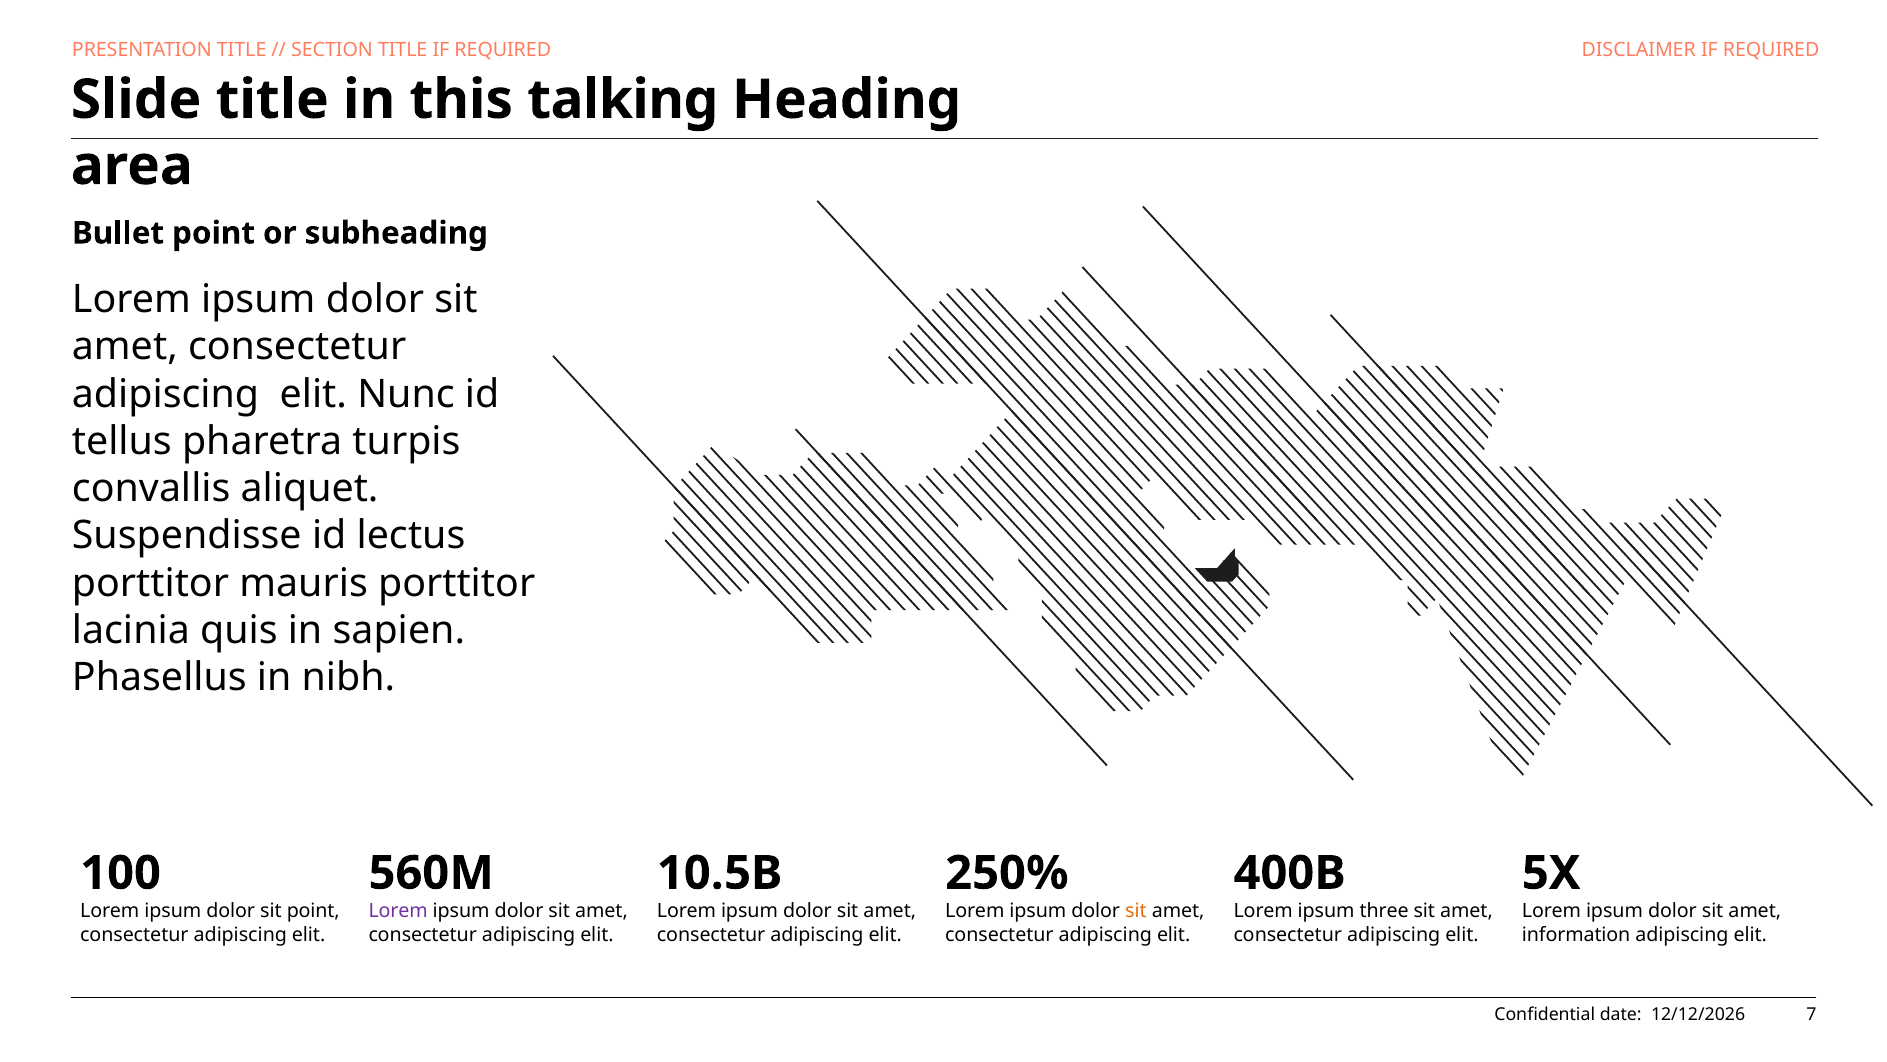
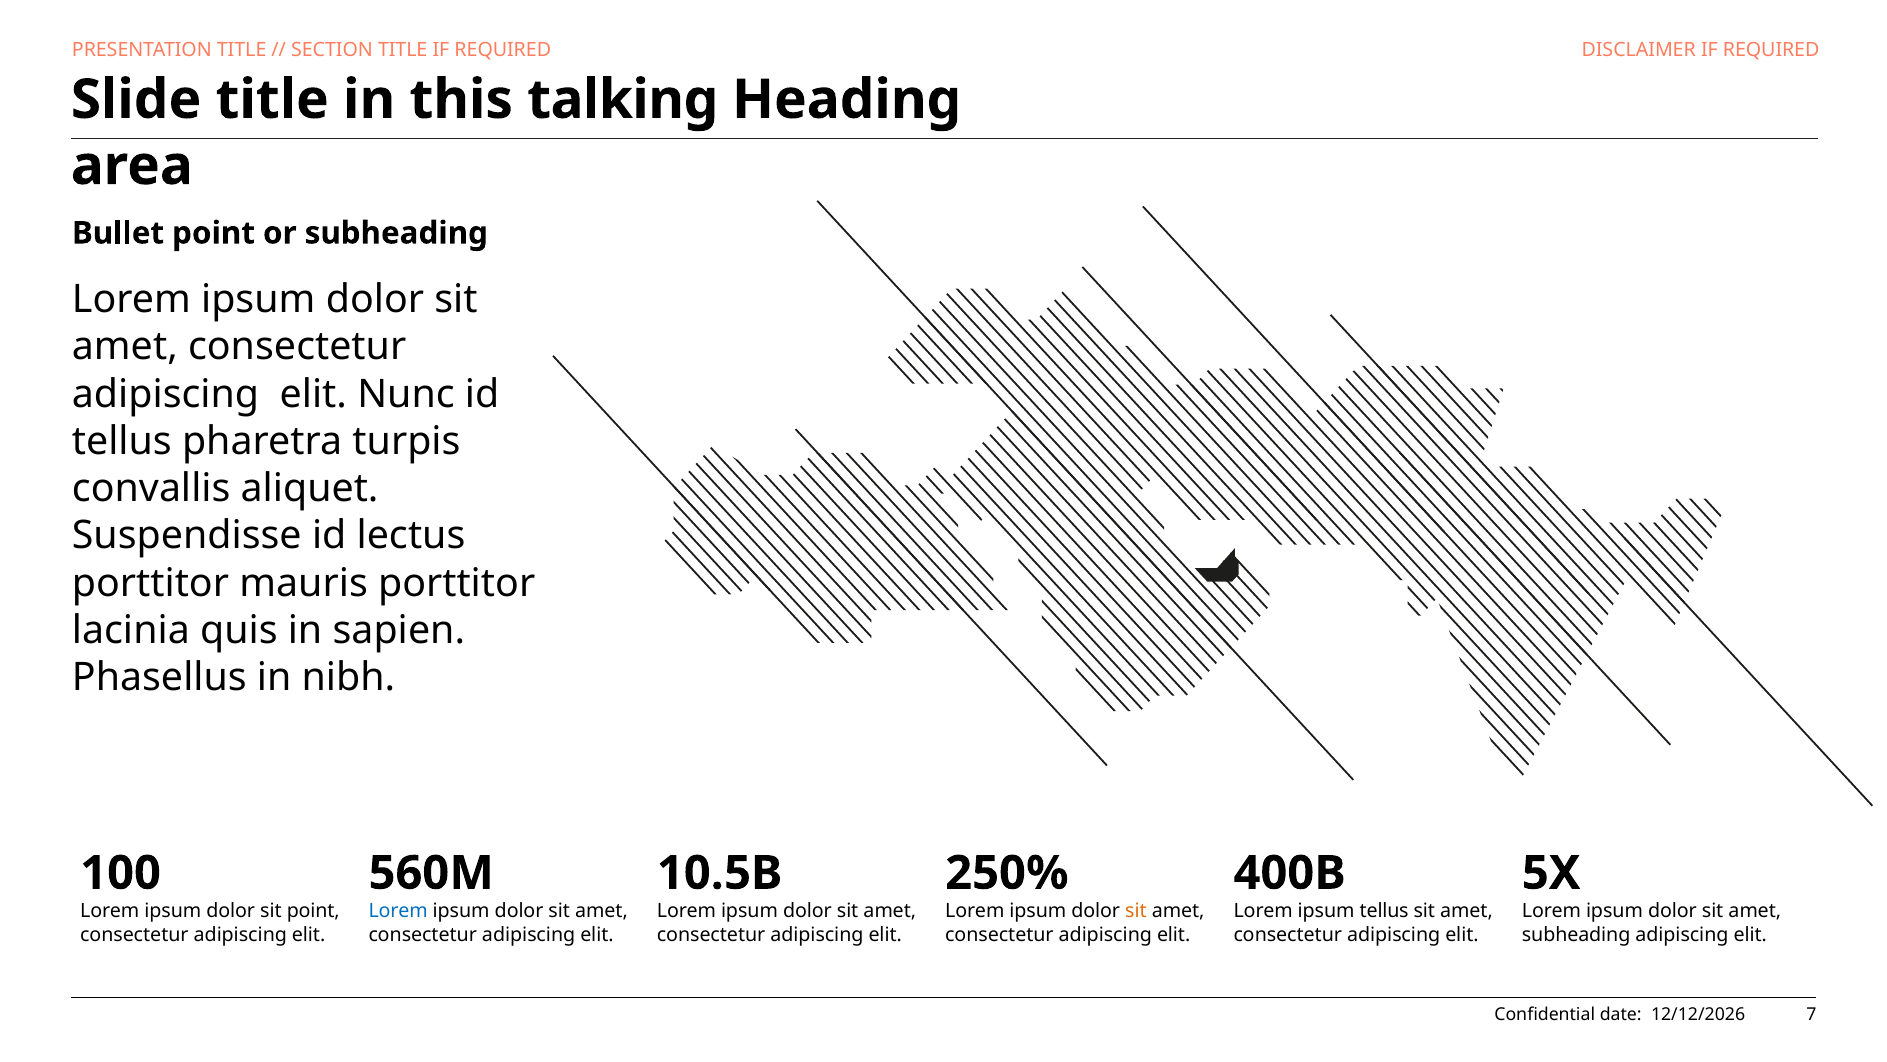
Lorem at (398, 911) colour: purple -> blue
ipsum three: three -> tellus
information at (1576, 935): information -> subheading
